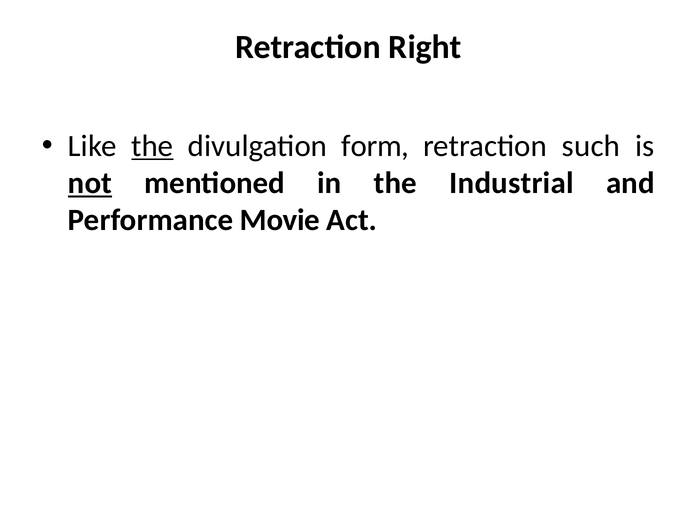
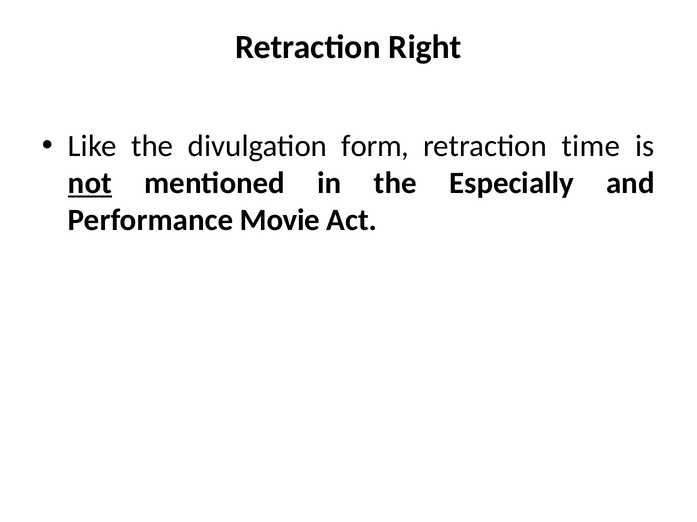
the at (152, 146) underline: present -> none
such: such -> time
Industrial: Industrial -> Especially
